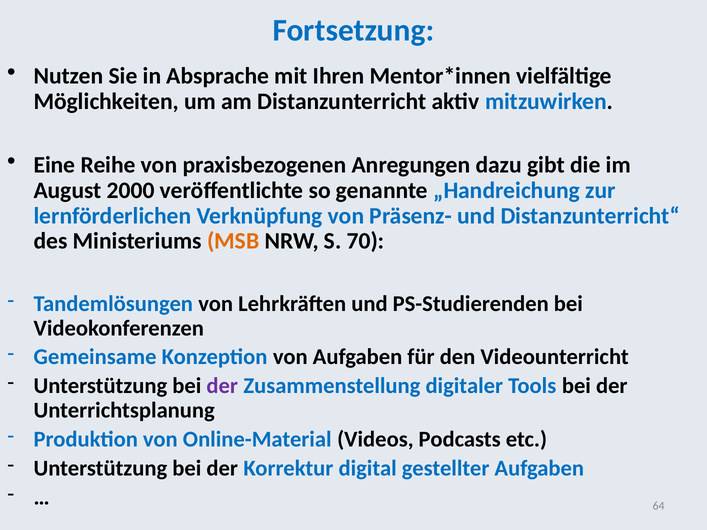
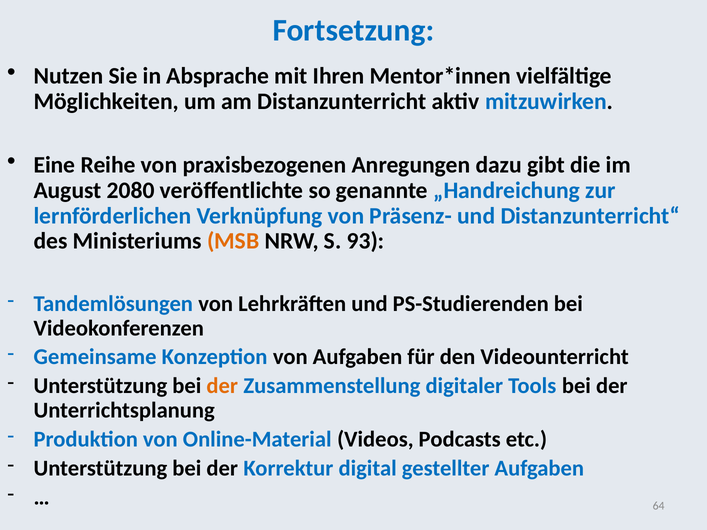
2000: 2000 -> 2080
70: 70 -> 93
der at (222, 386) colour: purple -> orange
